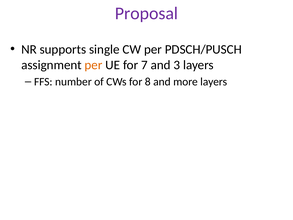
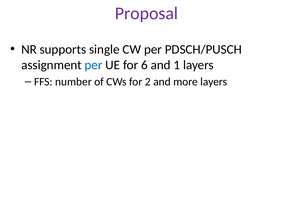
per at (93, 65) colour: orange -> blue
7: 7 -> 6
3: 3 -> 1
8: 8 -> 2
